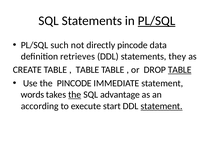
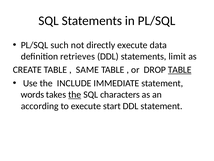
PL/SQL at (157, 21) underline: present -> none
directly pincode: pincode -> execute
they: they -> limit
TABLE at (88, 70): TABLE -> SAME
the PINCODE: PINCODE -> INCLUDE
advantage: advantage -> characters
statement at (162, 106) underline: present -> none
